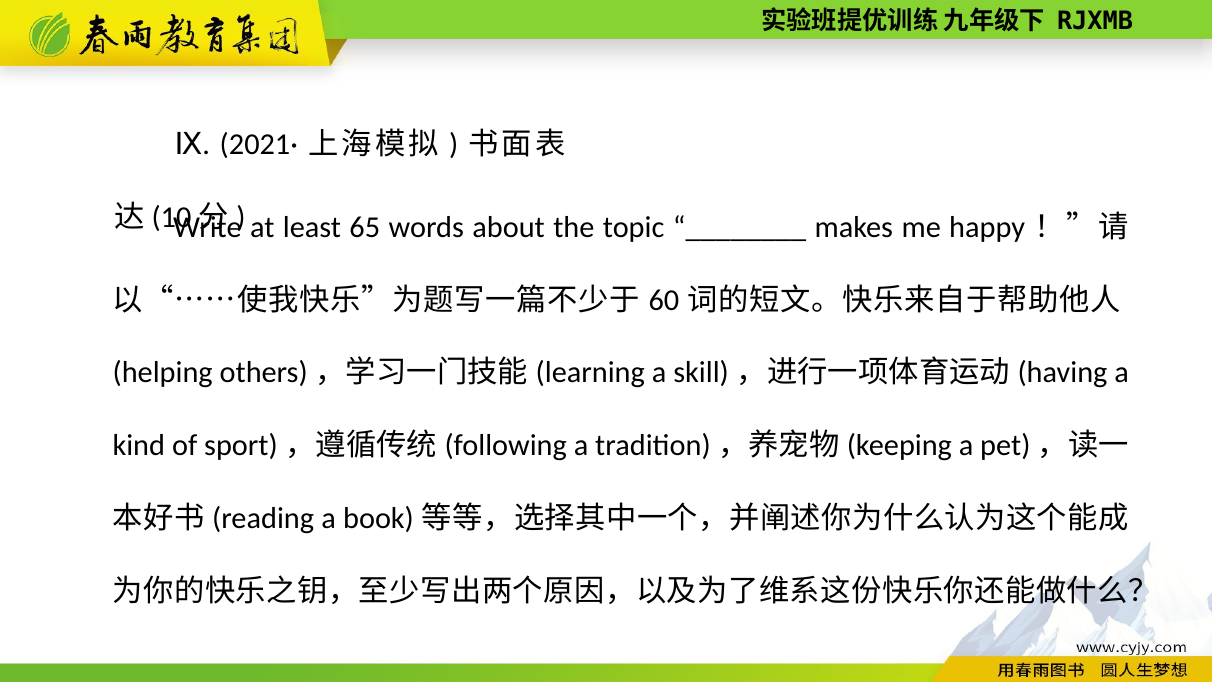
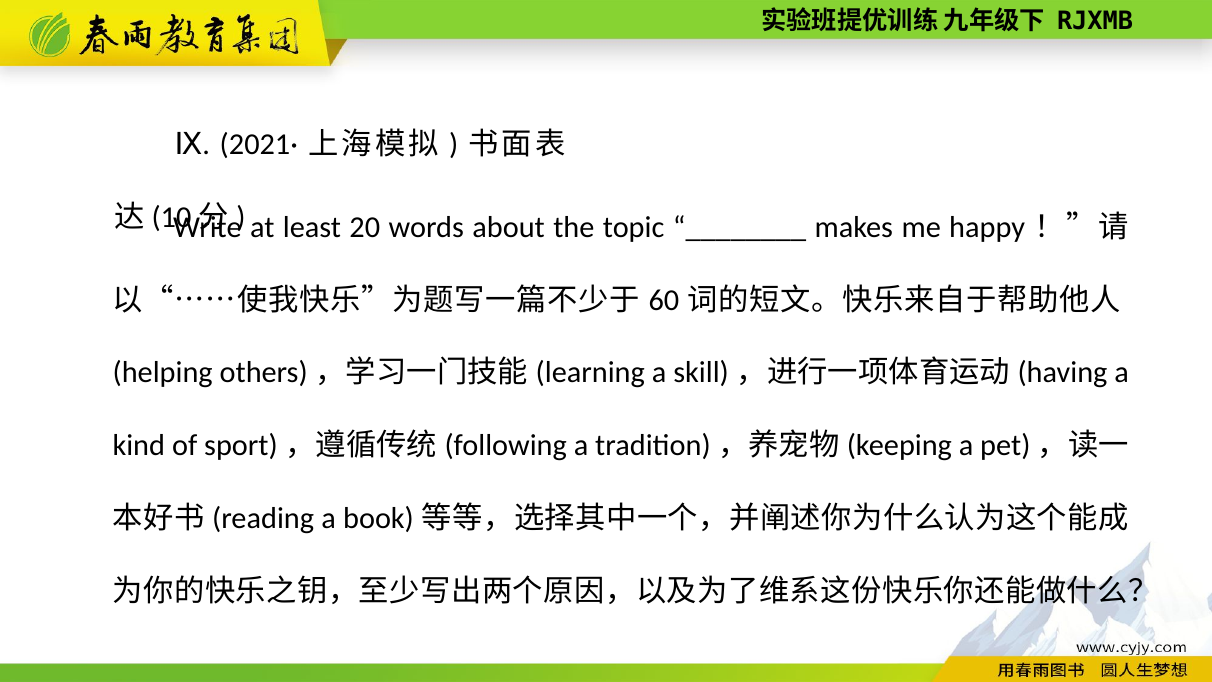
65: 65 -> 20
